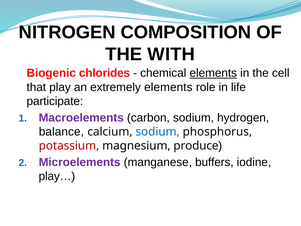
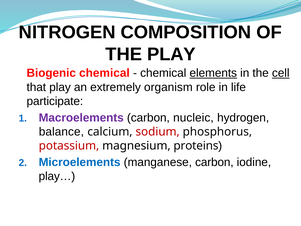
THE WITH: WITH -> PLAY
Biogenic chlorides: chlorides -> chemical
cell underline: none -> present
extremely elements: elements -> organism
carbon sodium: sodium -> nucleic
sodium at (158, 132) colour: blue -> red
produce: produce -> proteins
Microelements colour: purple -> blue
manganese buffers: buffers -> carbon
